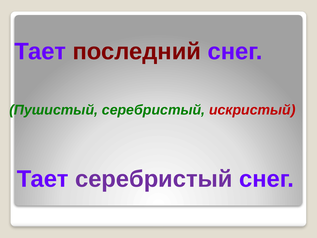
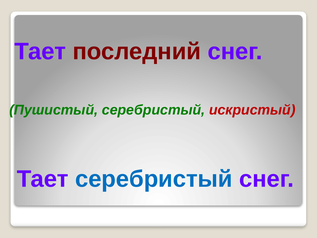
серебристый at (154, 179) colour: purple -> blue
